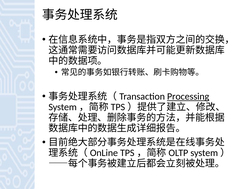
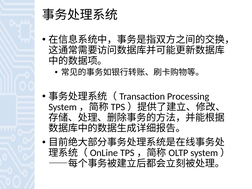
Processing underline: present -> none
